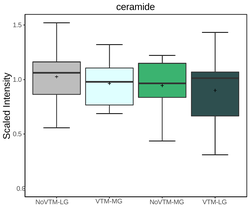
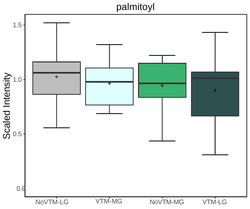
ceramide: ceramide -> palmitoyl
